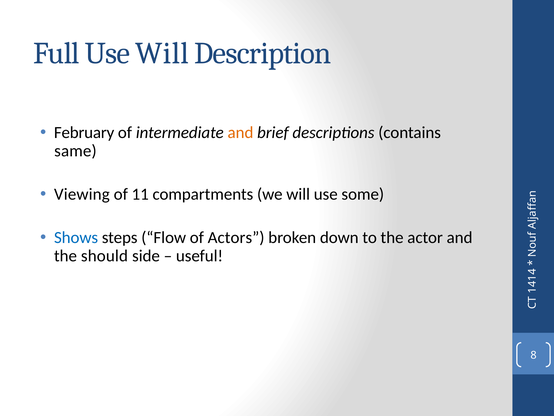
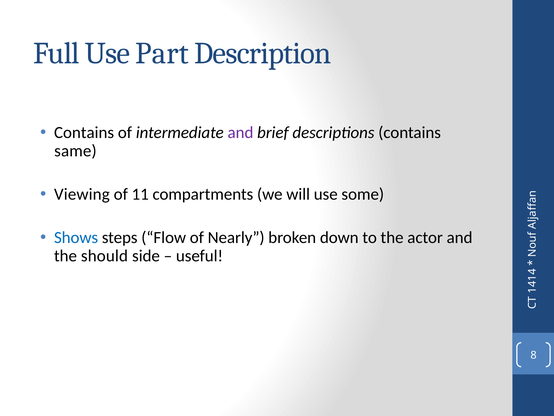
Use Will: Will -> Part
February at (84, 132): February -> Contains
and at (240, 132) colour: orange -> purple
Actors: Actors -> Nearly
